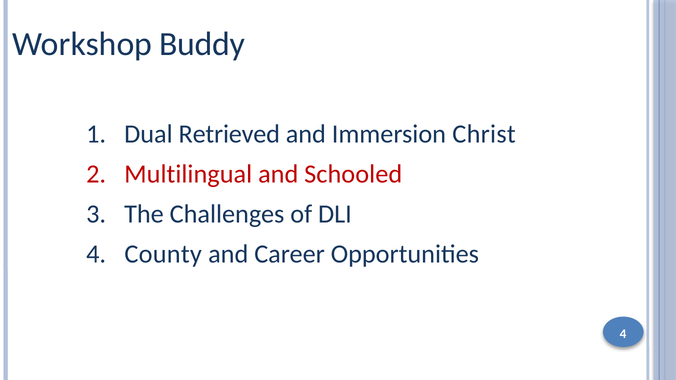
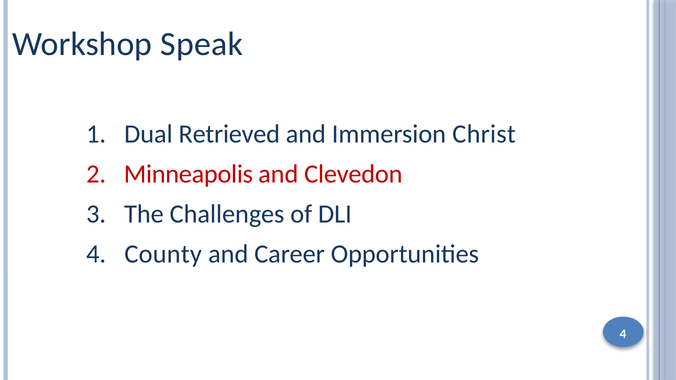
Buddy: Buddy -> Speak
Multilingual: Multilingual -> Minneapolis
Schooled: Schooled -> Clevedon
